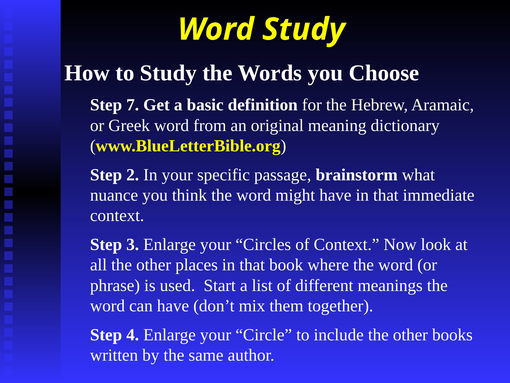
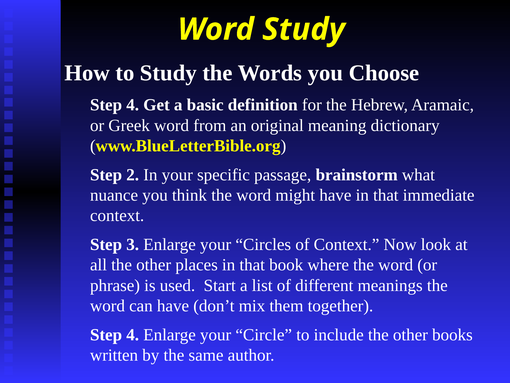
7 at (133, 105): 7 -> 4
